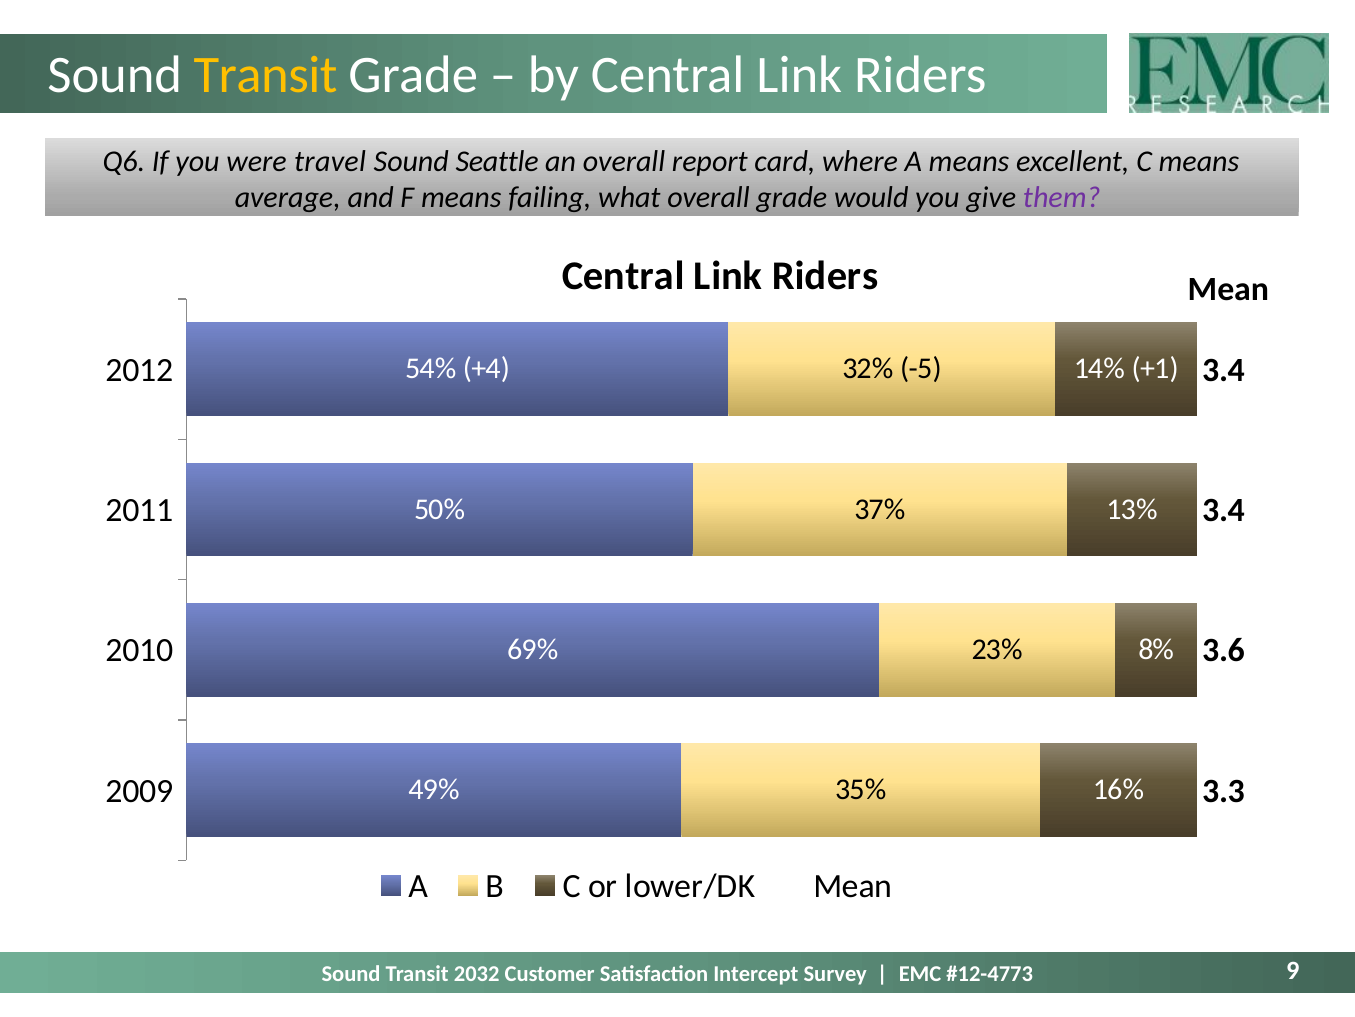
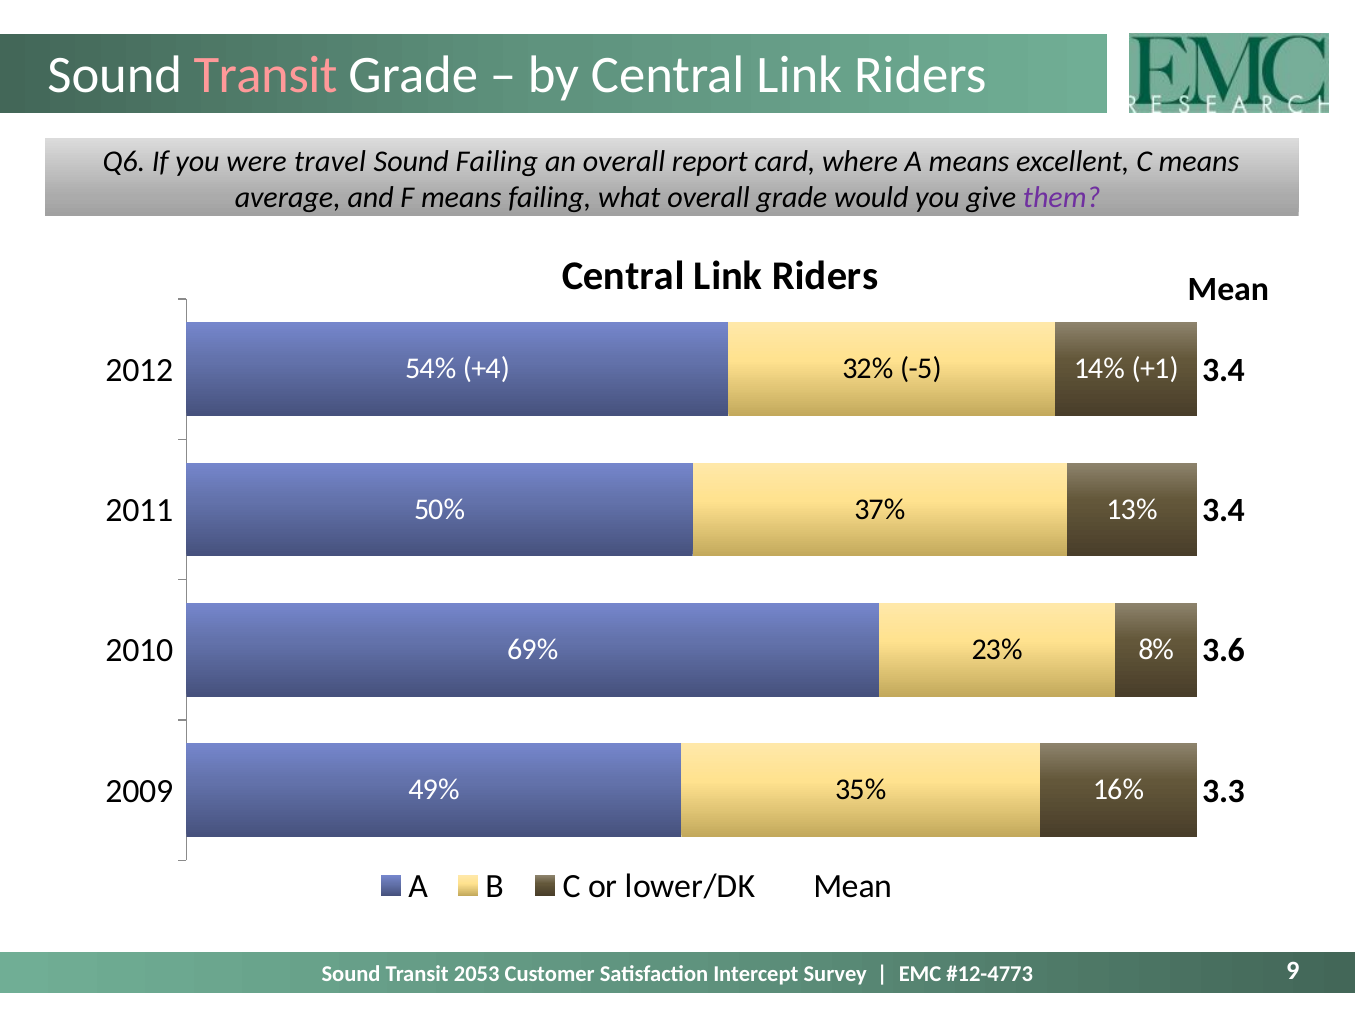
Transit at (266, 75) colour: yellow -> pink
Sound Seattle: Seattle -> Failing
2032: 2032 -> 2053
